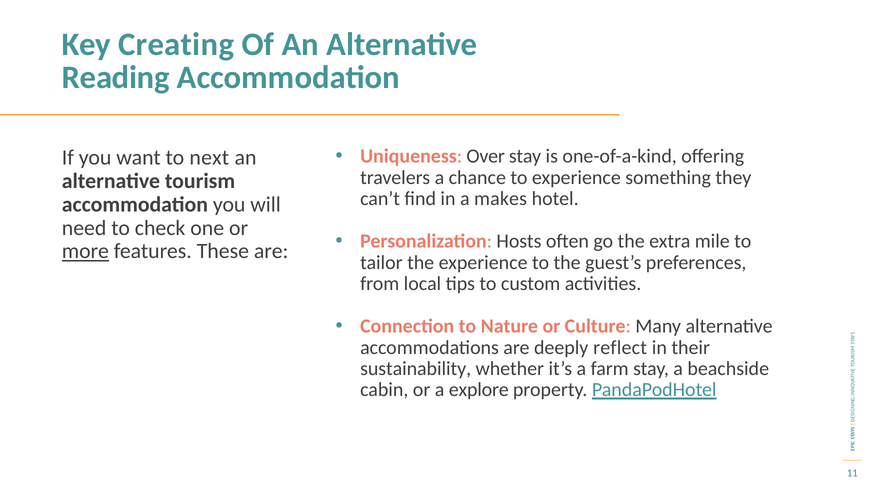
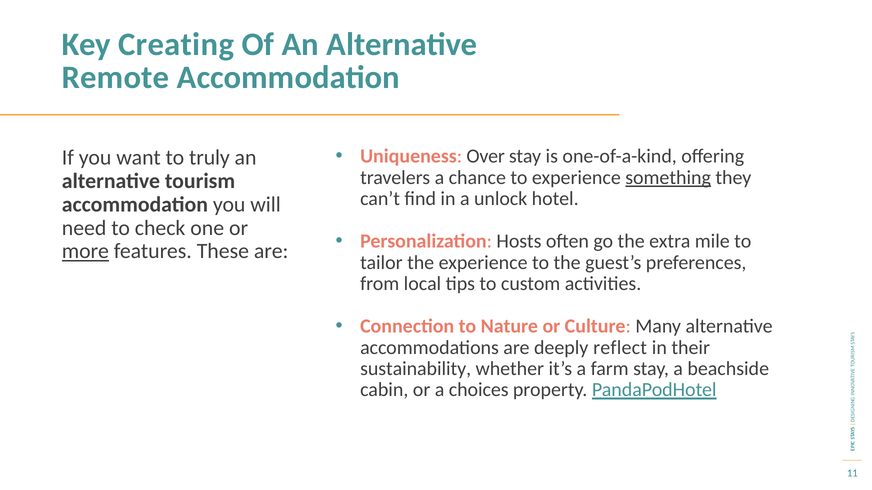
Reading: Reading -> Remote
next: next -> truly
something underline: none -> present
makes: makes -> unlock
explore: explore -> choices
